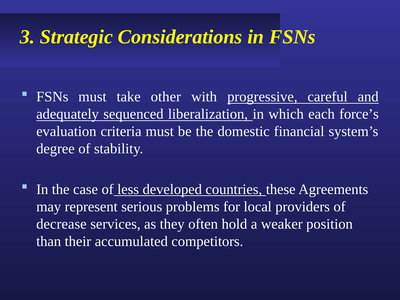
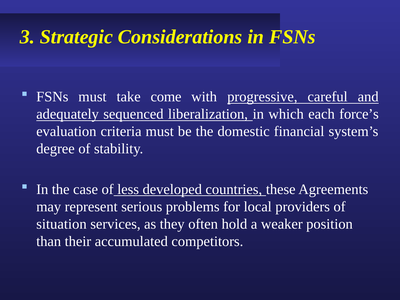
other: other -> come
decrease: decrease -> situation
